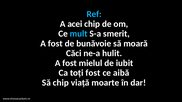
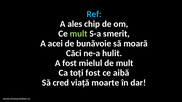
acei: acei -> ales
mult at (79, 34) colour: light blue -> light green
fost at (55, 44): fost -> acei
de iubit: iubit -> mult
Să chip: chip -> cred
